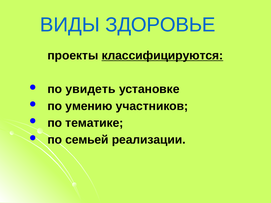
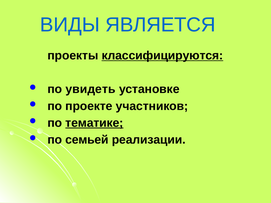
ЗДОРОВЬЕ: ЗДОРОВЬЕ -> ЯВЛЯЕТСЯ
умению: умению -> проекте
тематике underline: none -> present
